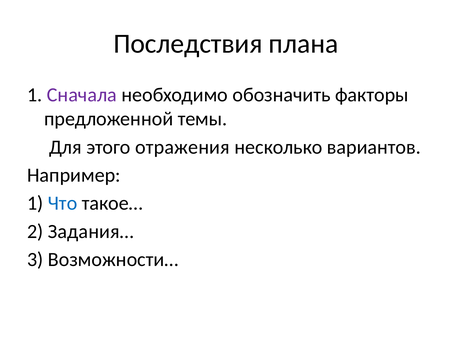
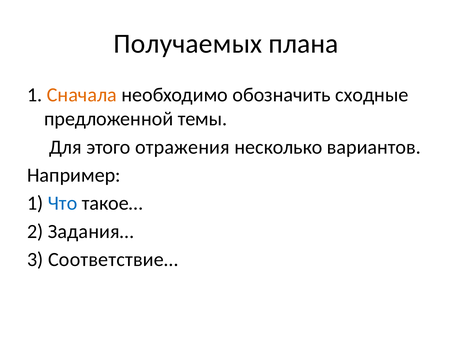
Последствия: Последствия -> Получаемых
Сначала colour: purple -> orange
факторы: факторы -> сходные
Возможности…: Возможности… -> Соответствие…
